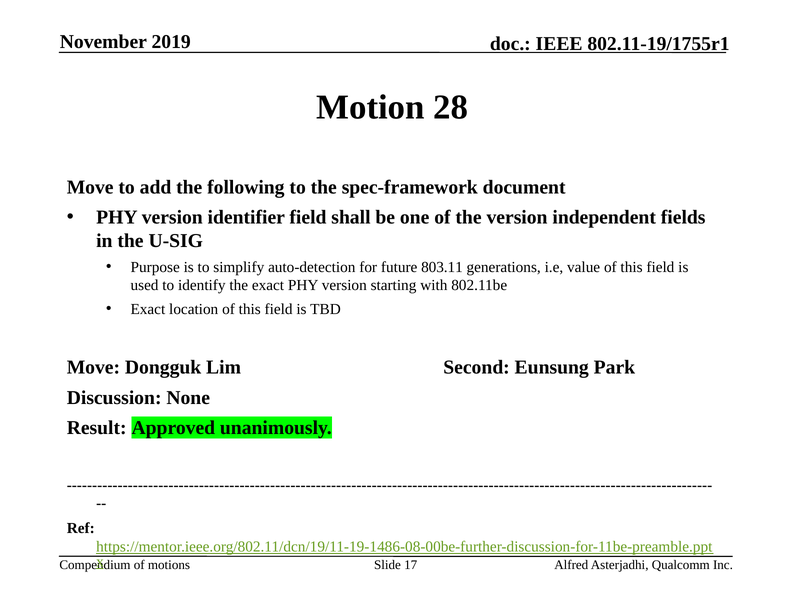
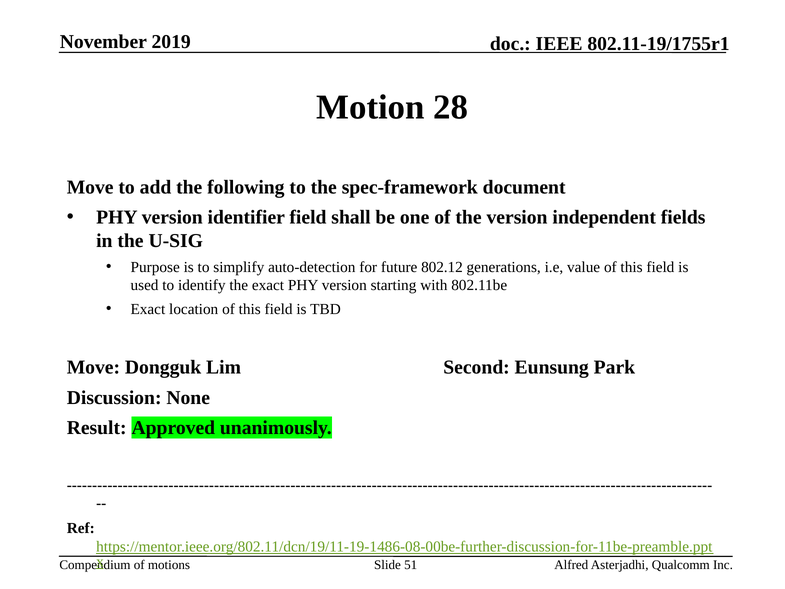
803.11: 803.11 -> 802.12
17: 17 -> 51
